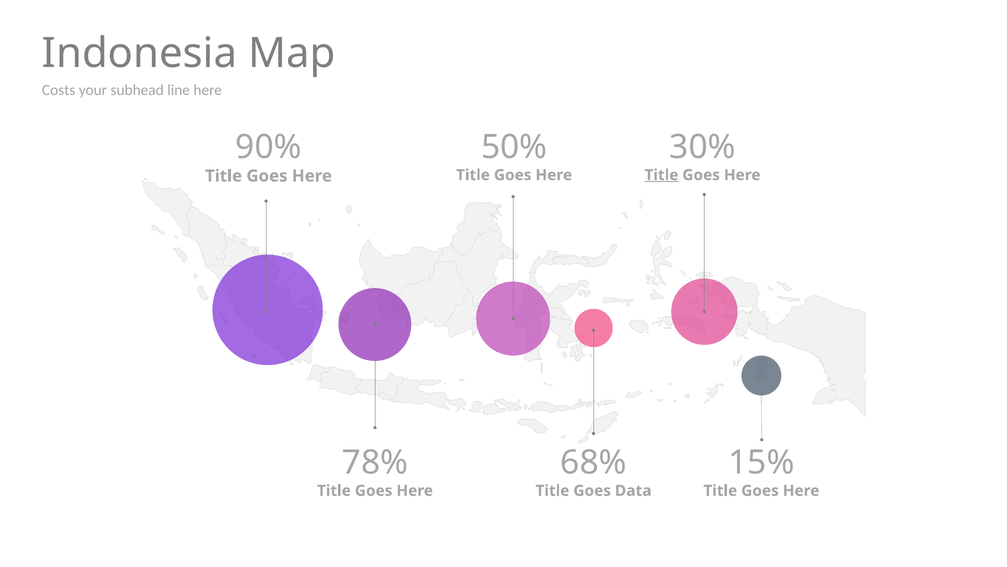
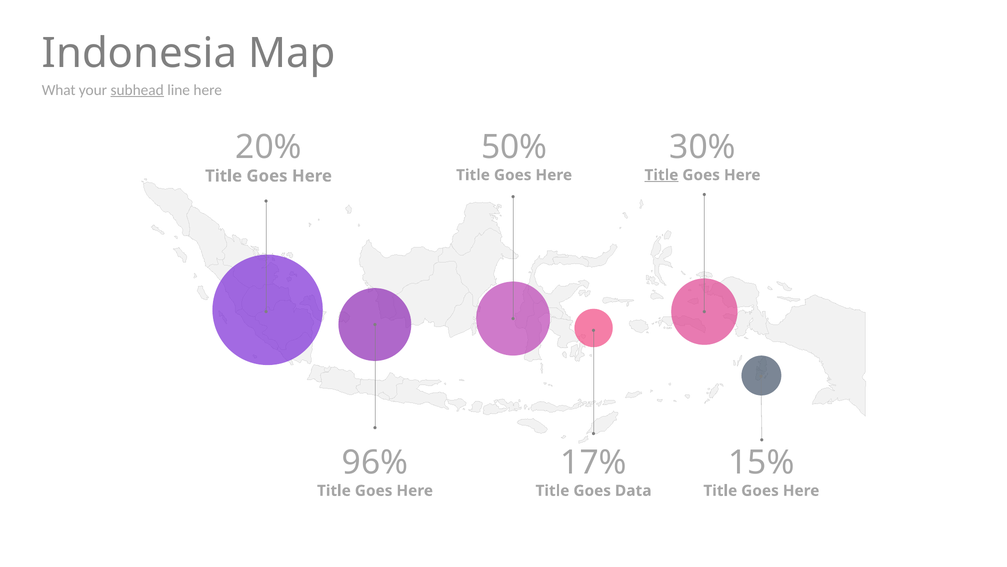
Costs: Costs -> What
subhead underline: none -> present
90%: 90% -> 20%
78%: 78% -> 96%
68%: 68% -> 17%
